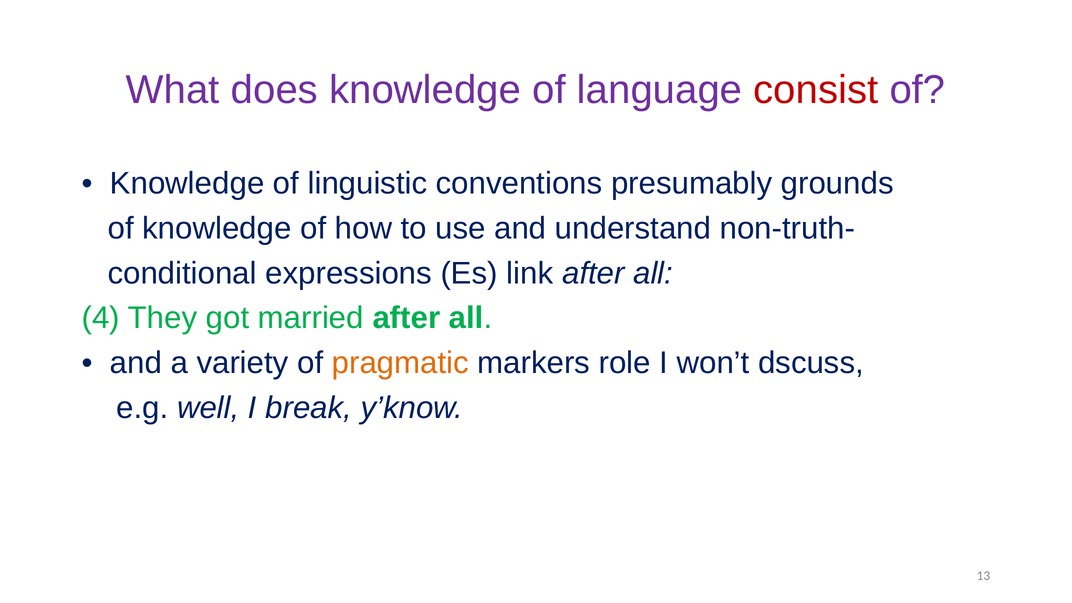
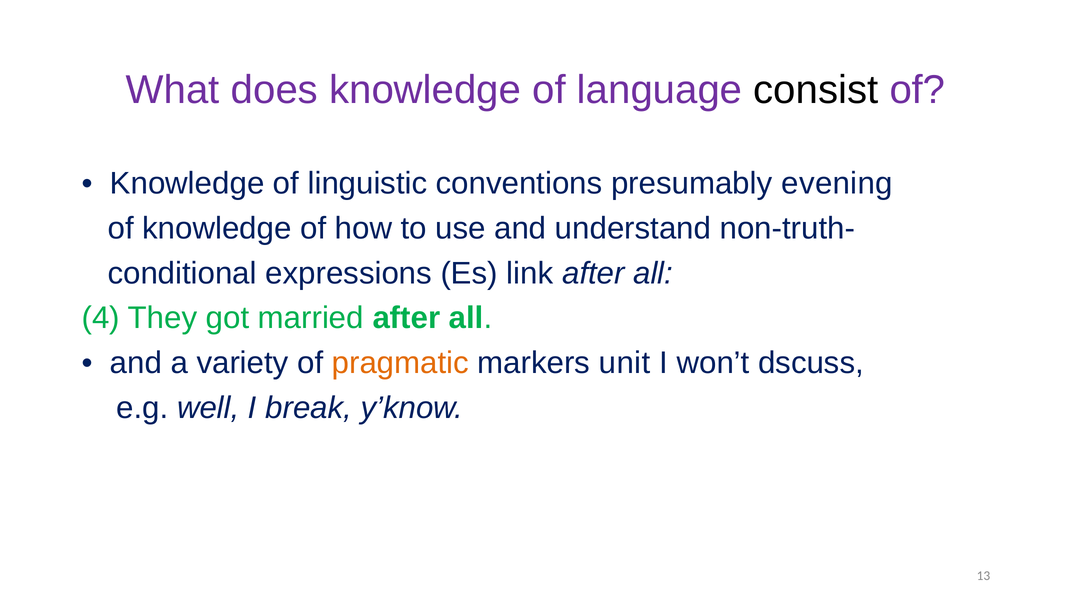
consist colour: red -> black
grounds: grounds -> evening
role: role -> unit
